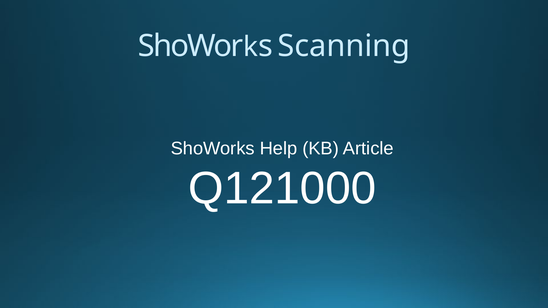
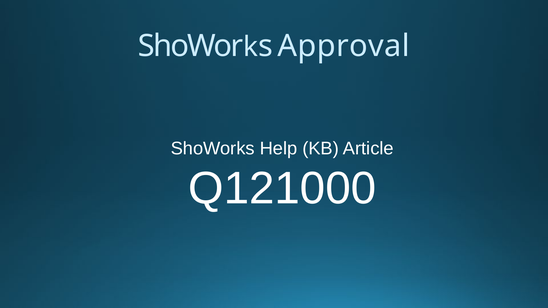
Scanning: Scanning -> Approval
